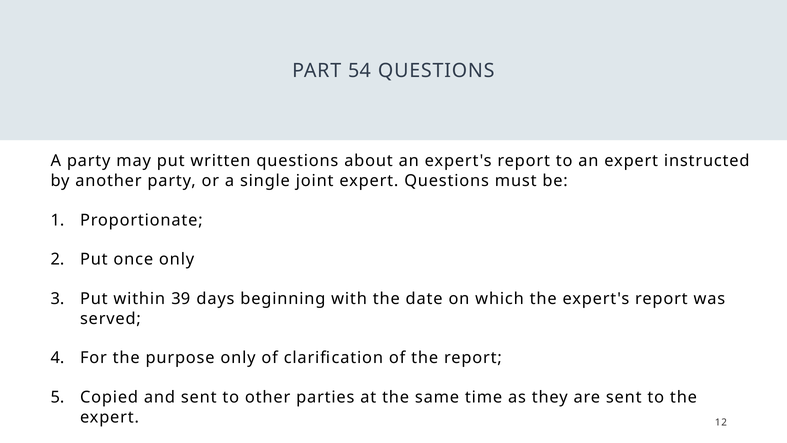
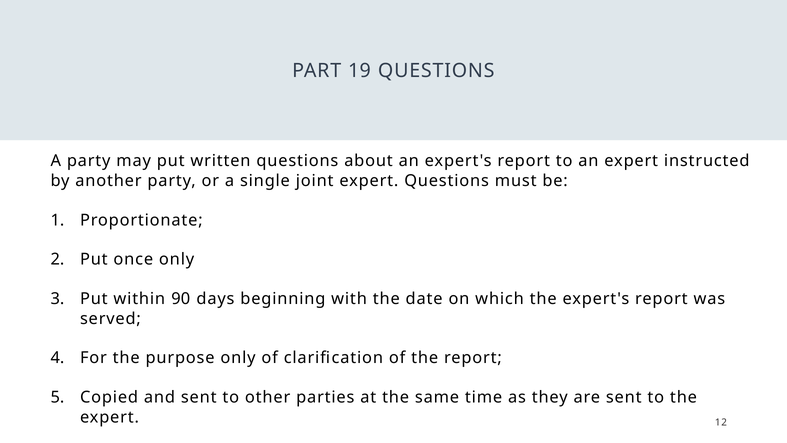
54: 54 -> 19
39: 39 -> 90
